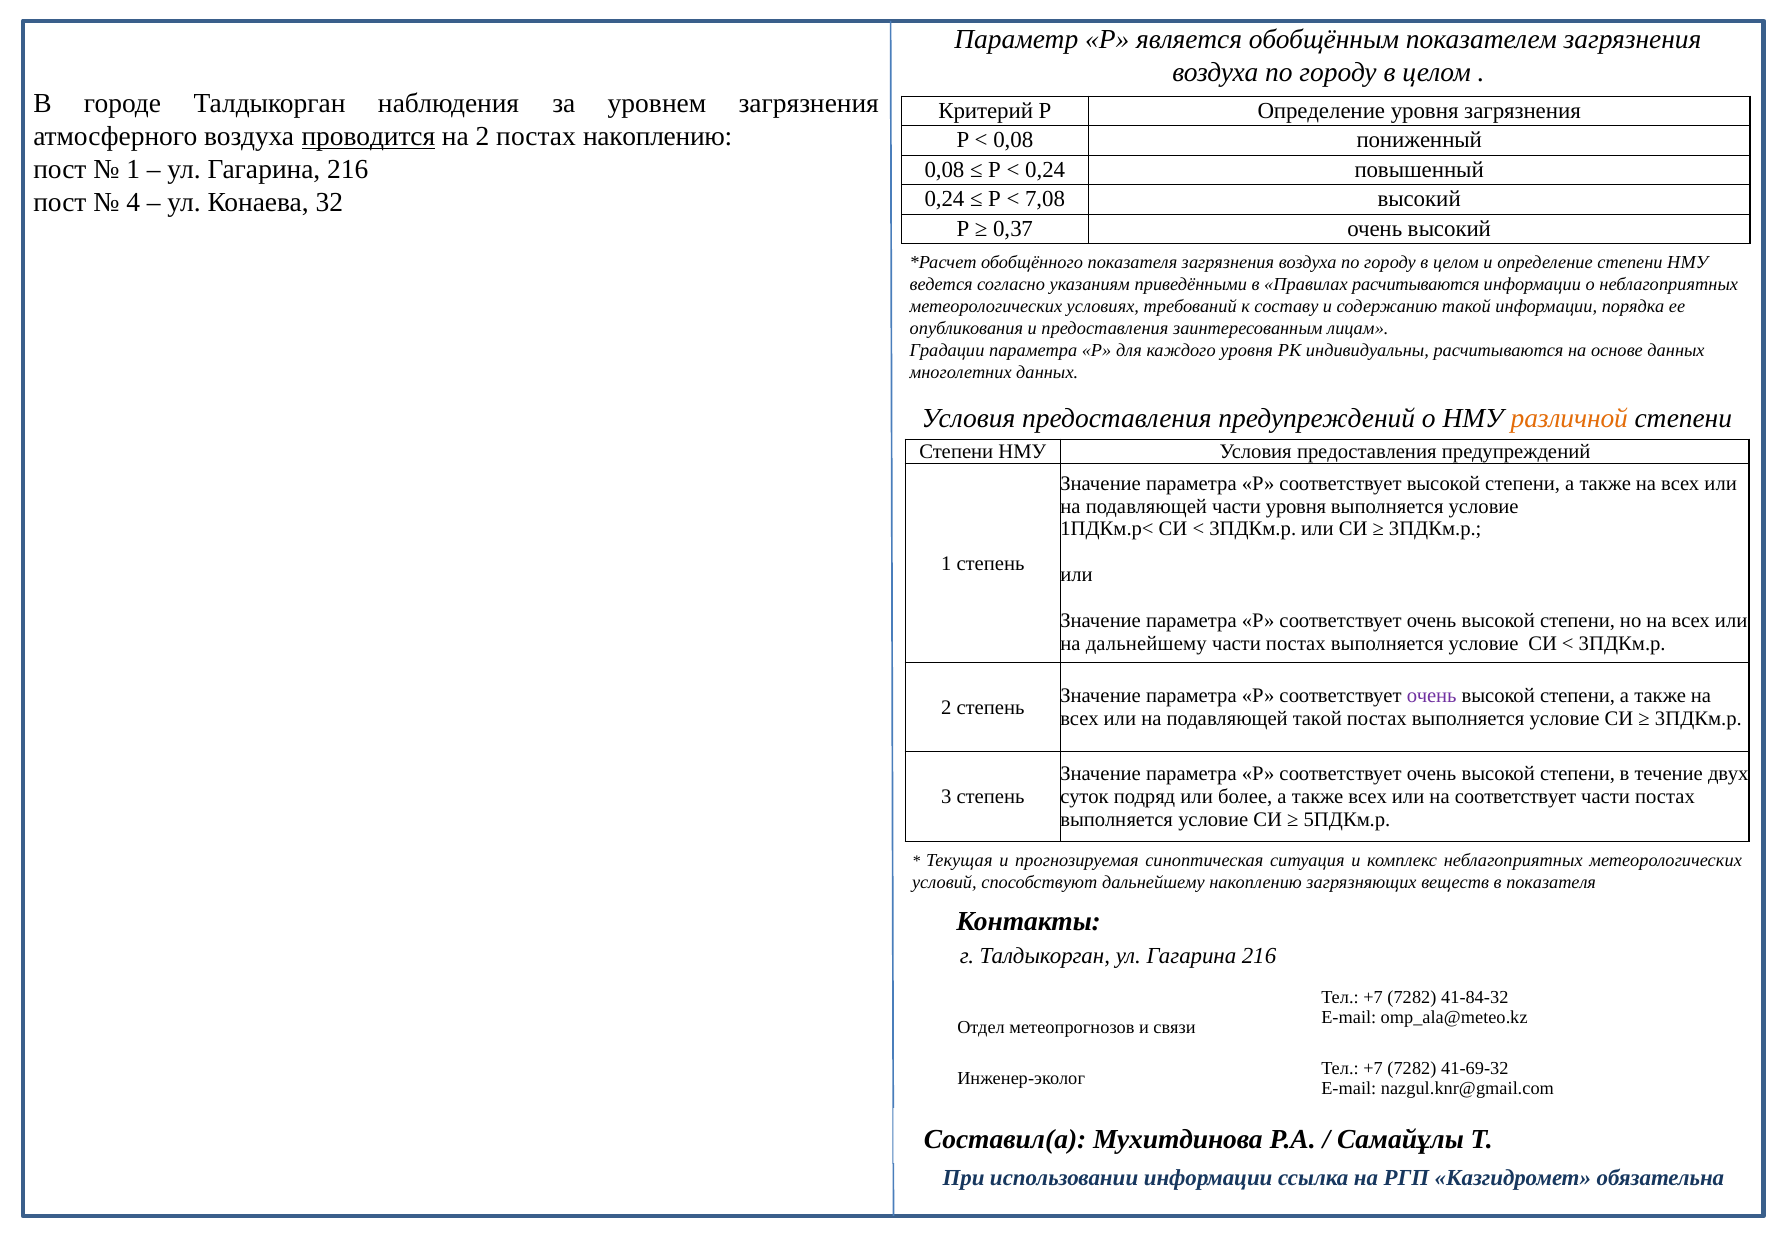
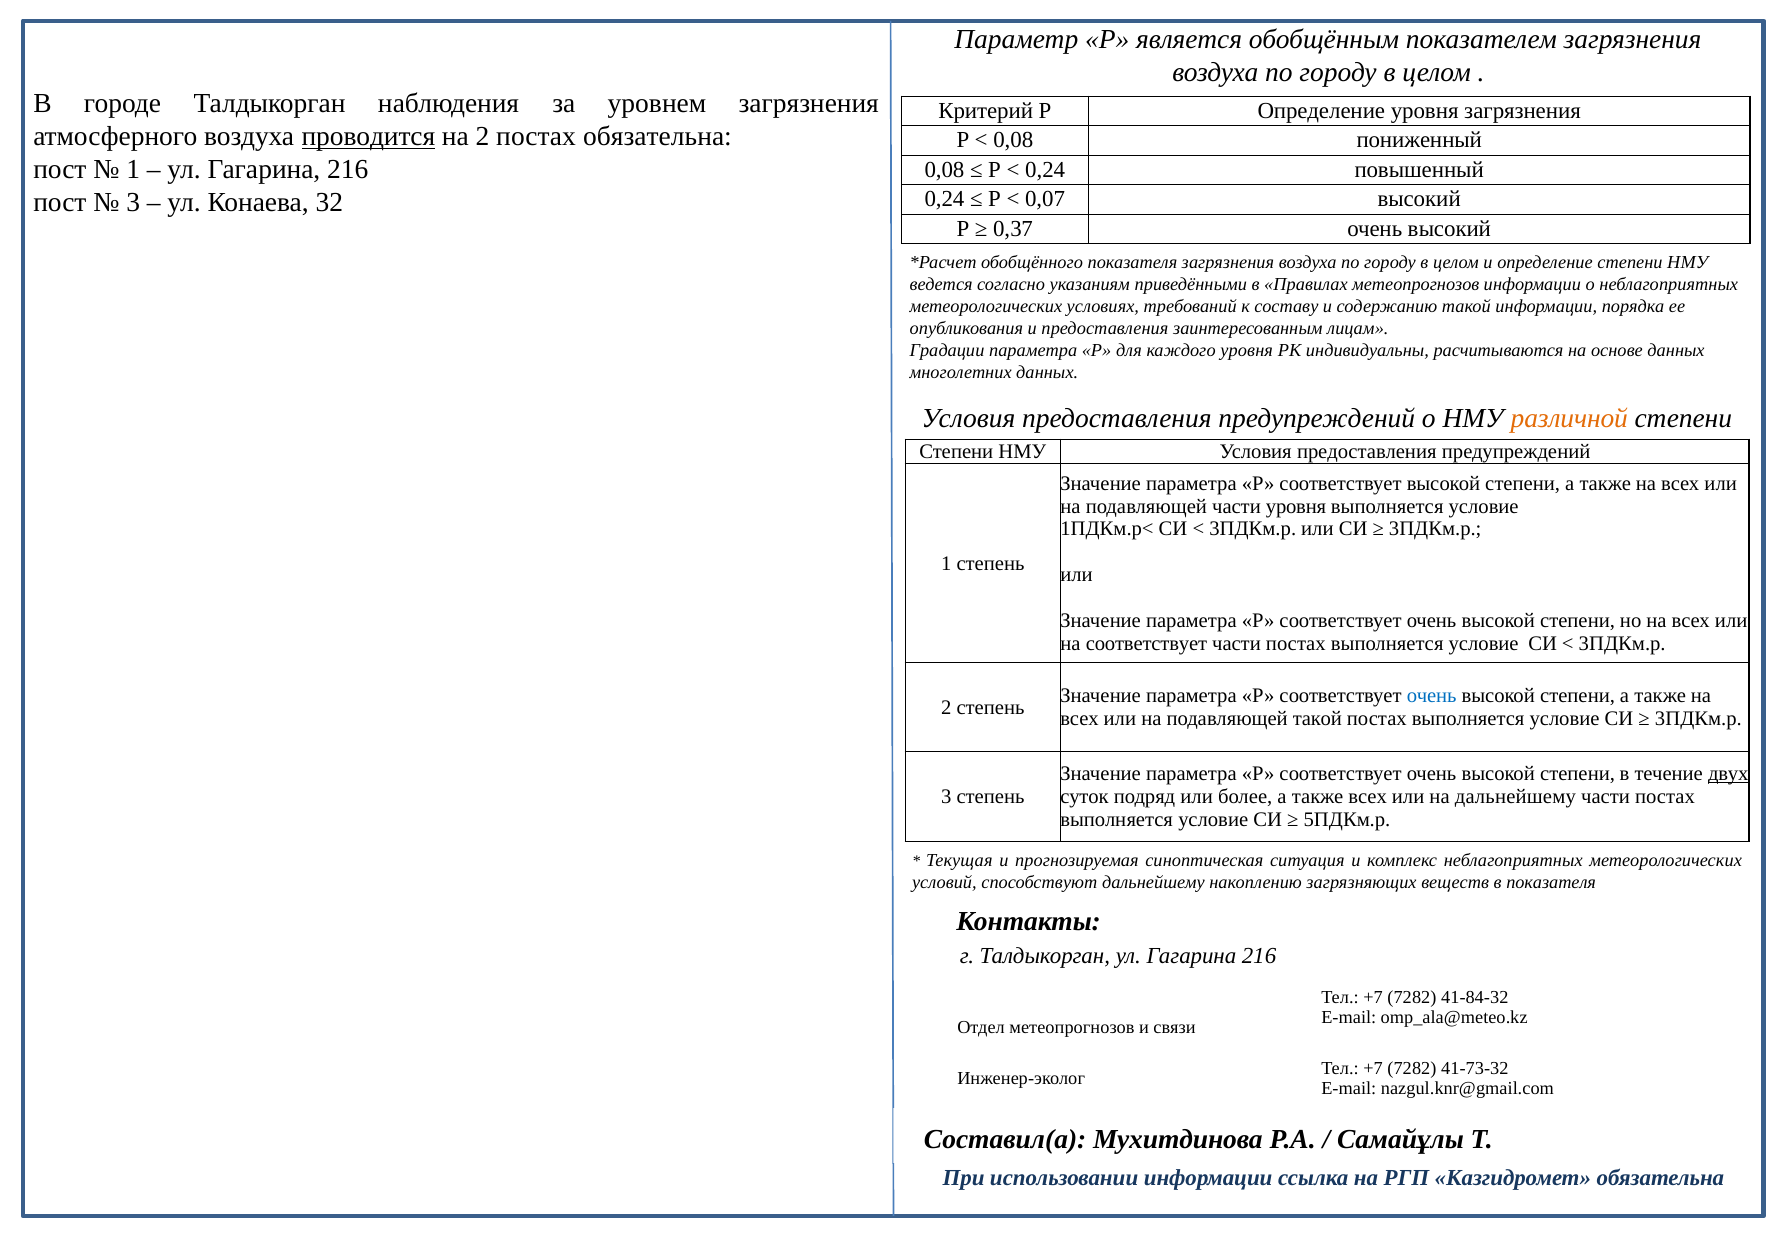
постах накоплению: накоплению -> обязательна
7,08: 7,08 -> 0,07
4 at (133, 203): 4 -> 3
Правилах расчитываются: расчитываются -> метеопрогнозов
на дальнейшему: дальнейшему -> соответствует
очень at (1432, 696) colour: purple -> blue
двух underline: none -> present
на соответствует: соответствует -> дальнейшему
41-69-32: 41-69-32 -> 41-73-32
